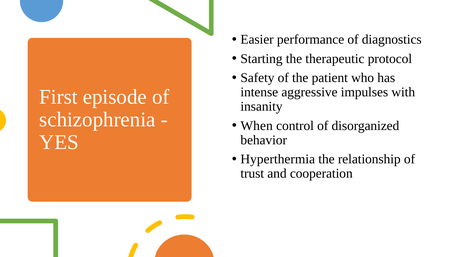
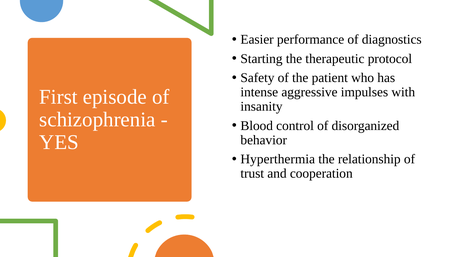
When: When -> Blood
